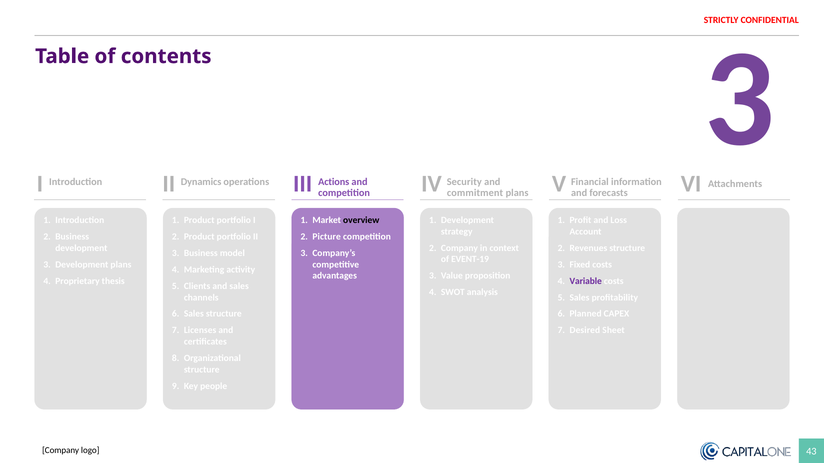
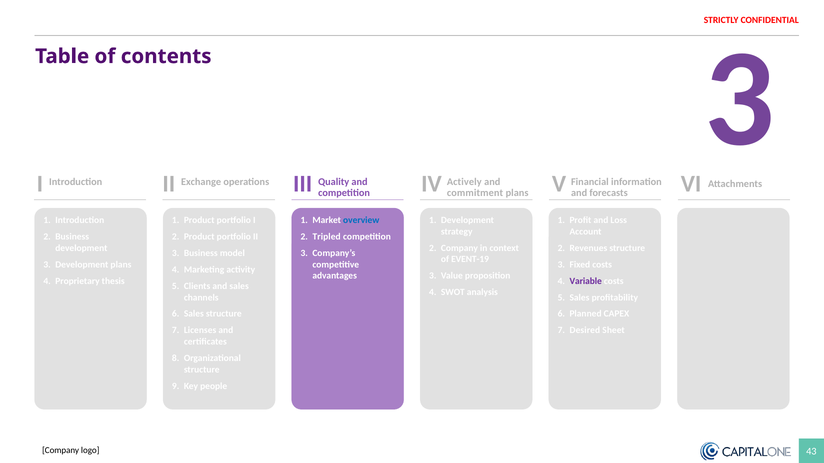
Dynamics: Dynamics -> Exchange
Actions: Actions -> Quality
Security: Security -> Actively
overview colour: black -> blue
Picture: Picture -> Tripled
